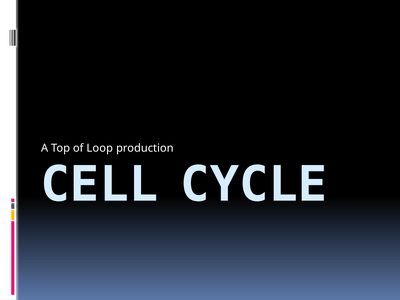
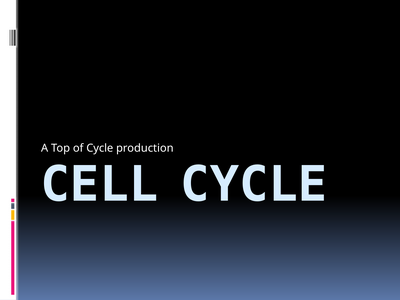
of Loop: Loop -> Cycle
